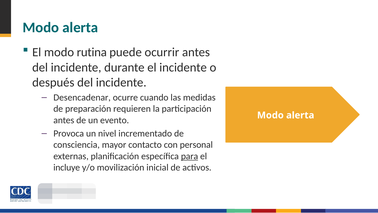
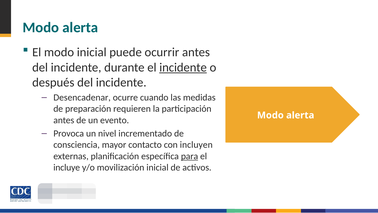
modo rutina: rutina -> inicial
incidente at (183, 67) underline: none -> present
personal: personal -> incluyen
